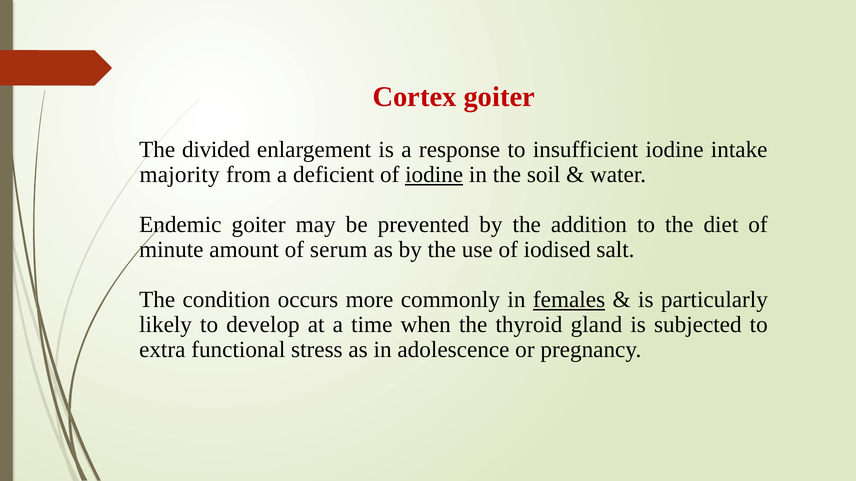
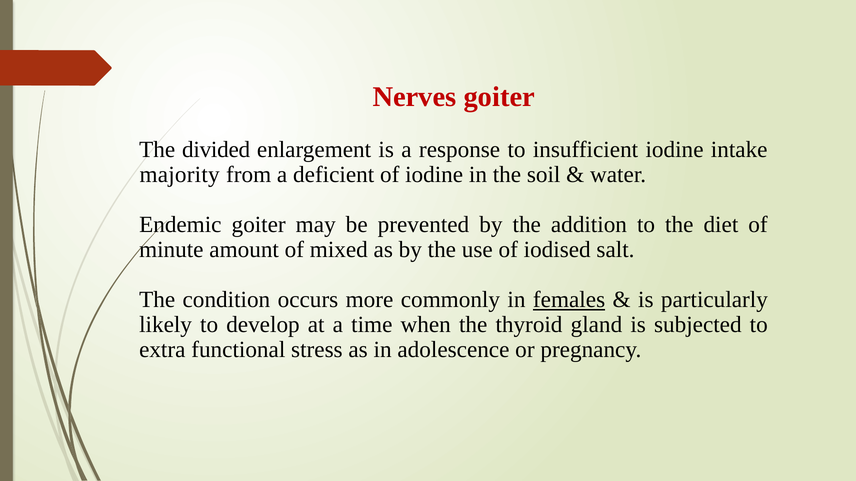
Cortex: Cortex -> Nerves
iodine at (434, 175) underline: present -> none
serum: serum -> mixed
